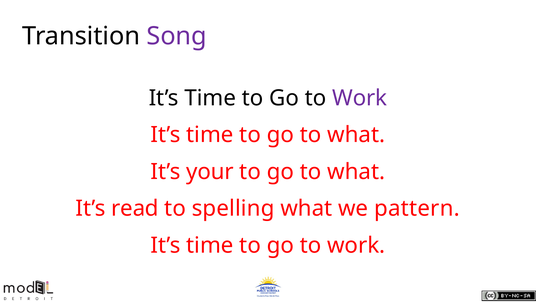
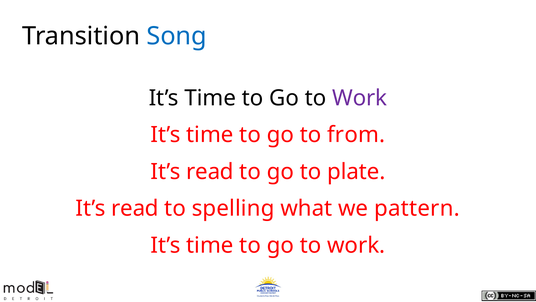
Song colour: purple -> blue
what at (356, 135): what -> from
your at (210, 171): your -> read
what at (356, 171): what -> plate
